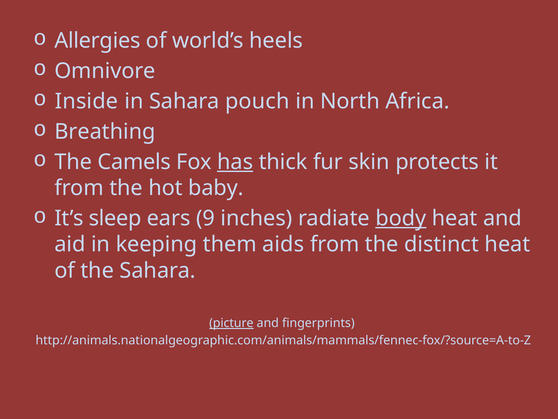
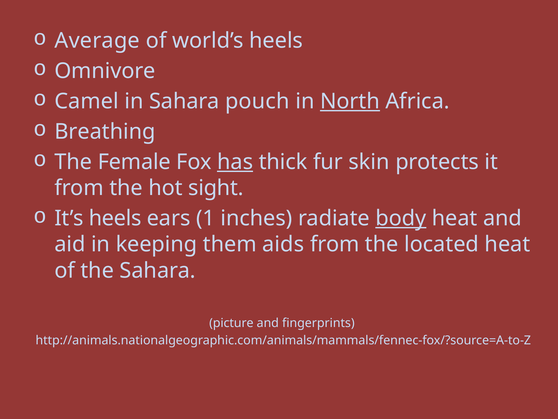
Allergies: Allergies -> Average
Inside: Inside -> Camel
North underline: none -> present
Camels: Camels -> Female
baby: baby -> sight
It’s sleep: sleep -> heels
9: 9 -> 1
distinct: distinct -> located
picture underline: present -> none
